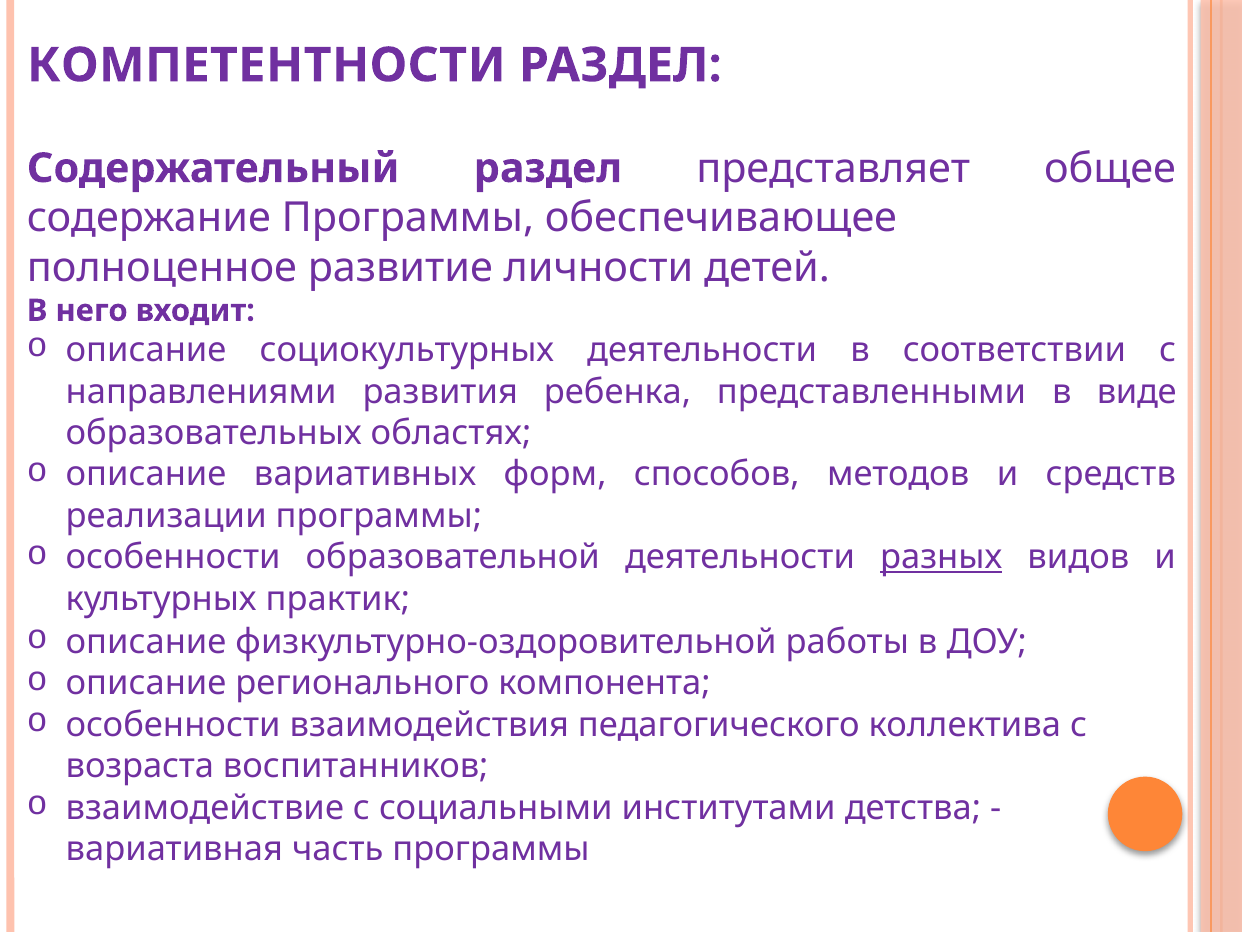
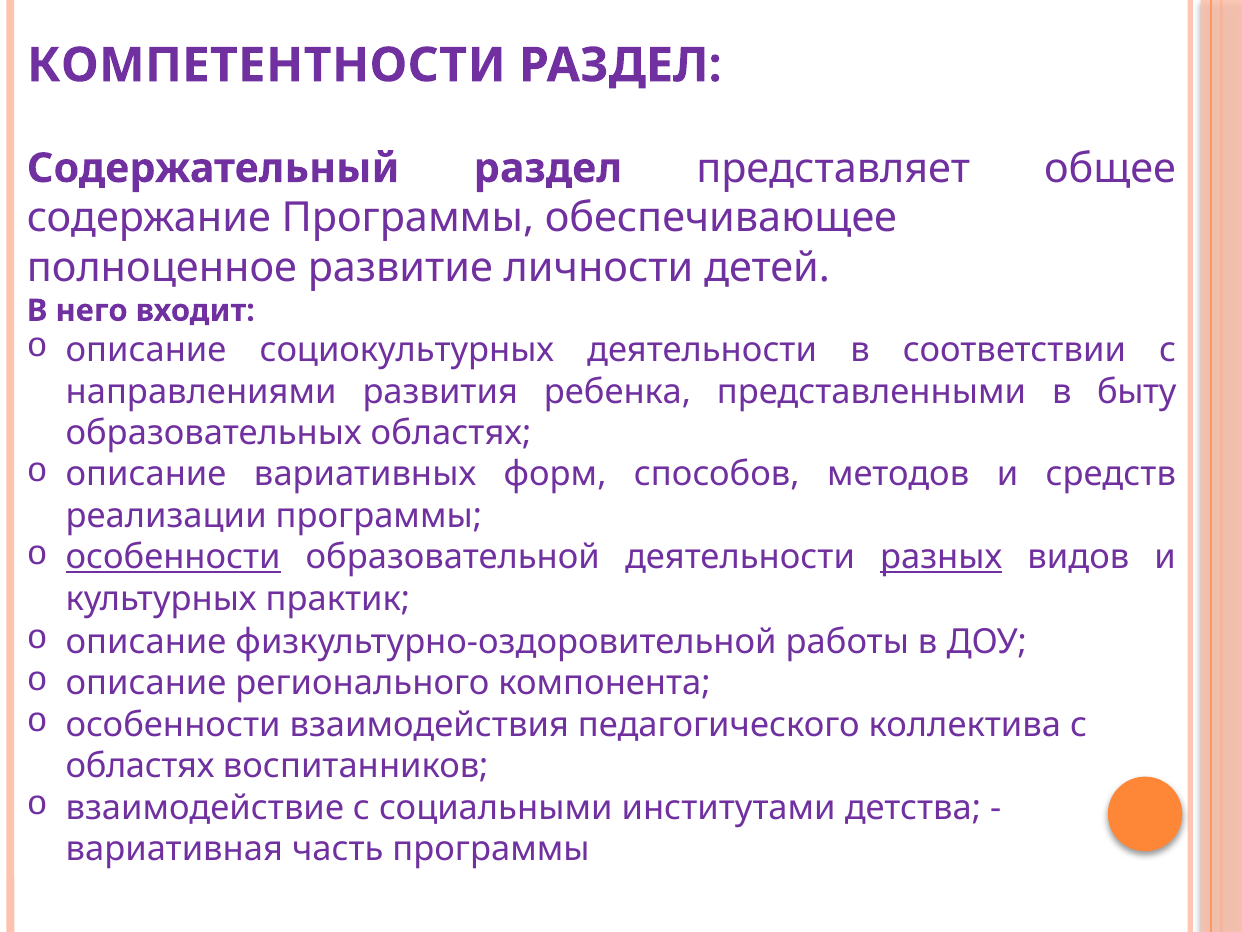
виде: виде -> быту
особенности at (173, 557) underline: none -> present
возраста at (140, 766): возраста -> областях
